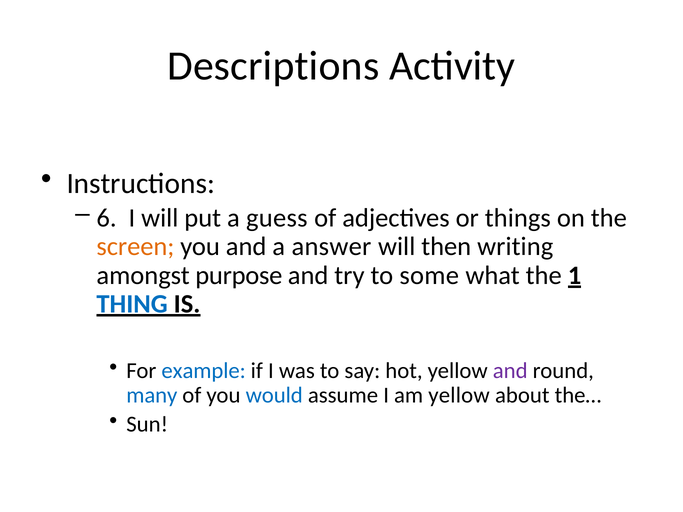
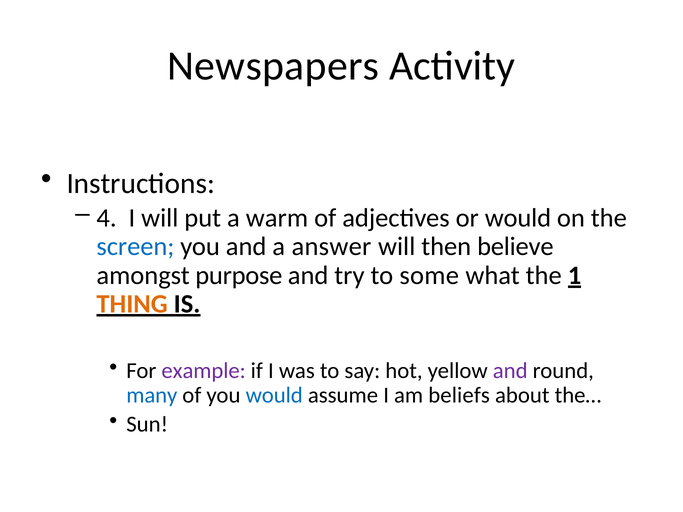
Descriptions: Descriptions -> Newspapers
6: 6 -> 4
guess: guess -> warm
or things: things -> would
screen colour: orange -> blue
writing: writing -> believe
THING colour: blue -> orange
example colour: blue -> purple
am yellow: yellow -> beliefs
